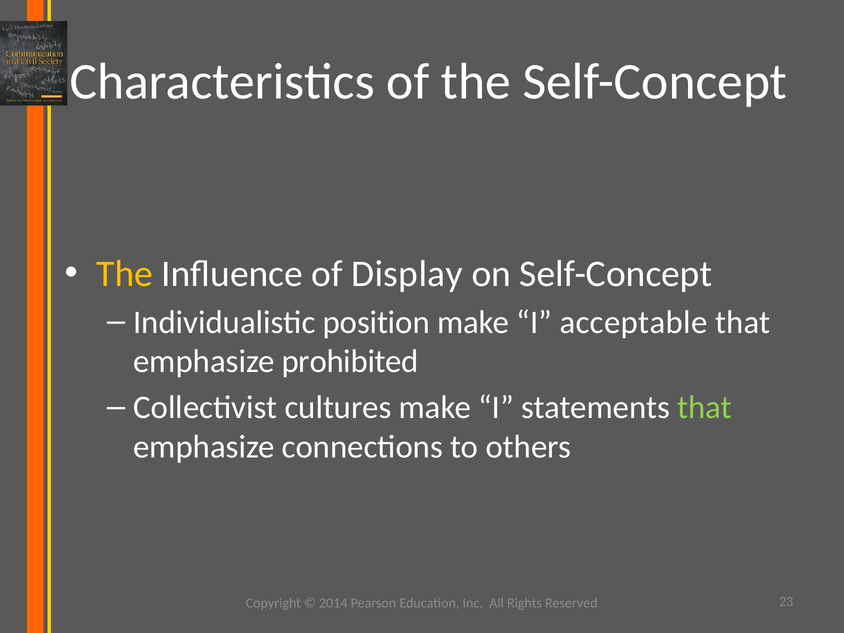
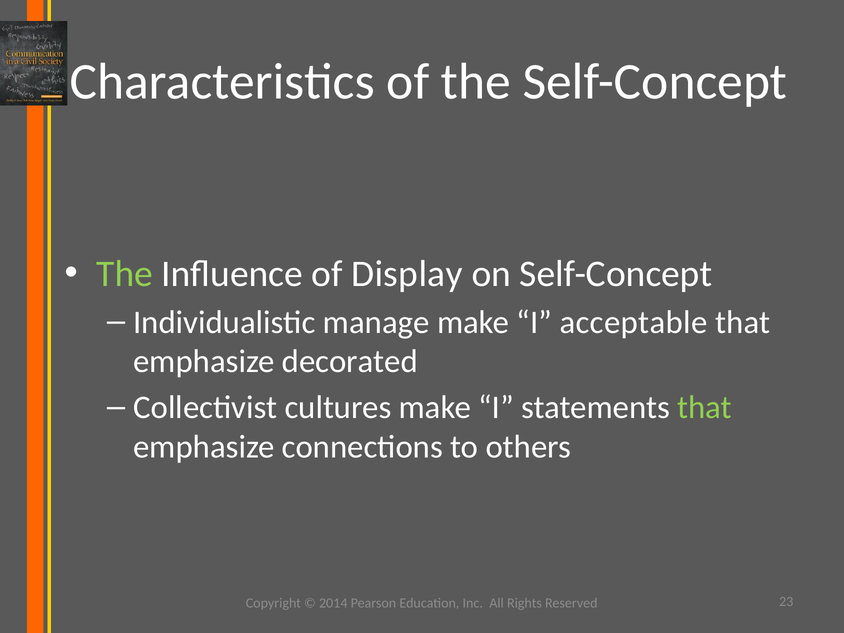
The at (125, 274) colour: yellow -> light green
position: position -> manage
prohibited: prohibited -> decorated
